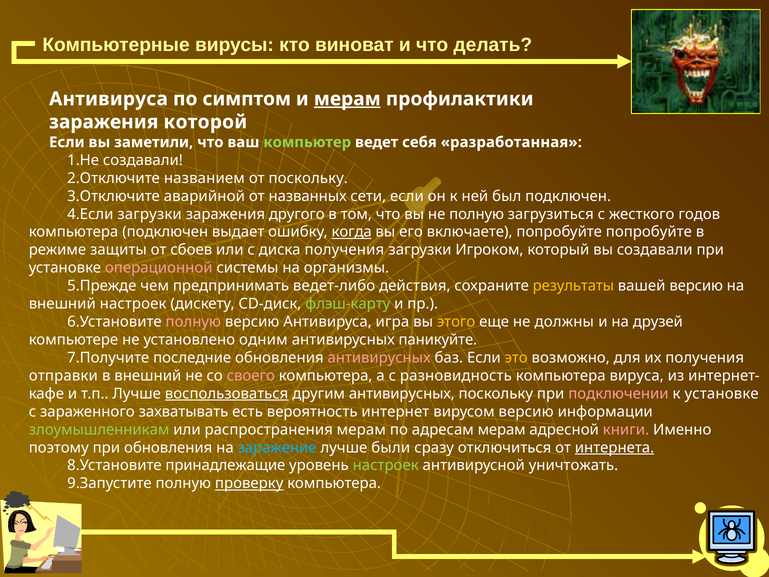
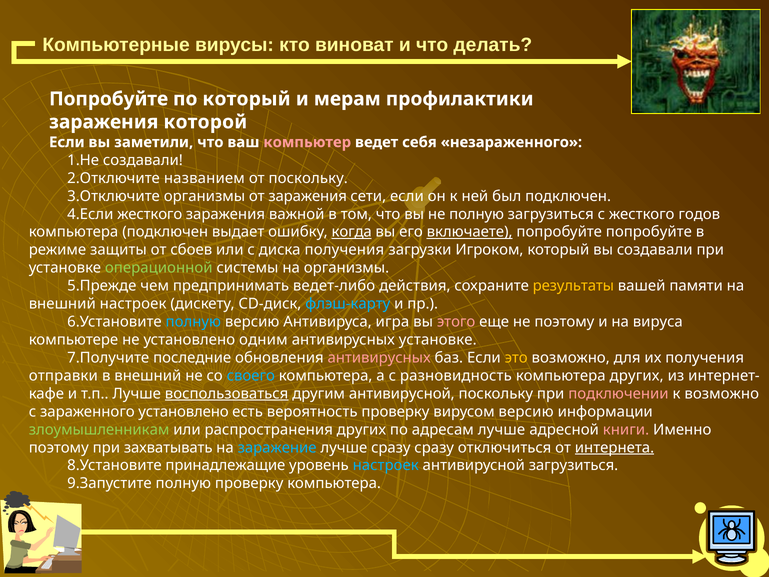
Антивируса at (108, 99): Антивируса -> Попробуйте
по симптом: симптом -> который
мерам at (347, 99) underline: present -> none
компьютер colour: light green -> pink
разработанная: разработанная -> незараженного
аварийной at (204, 196): аварийной -> организмы
от названных: названных -> заражения
загрузки at (150, 214): загрузки -> жесткого
другого: другого -> важной
включаете underline: none -> present
операционной colour: pink -> light green
вашей версию: версию -> памяти
флэш-карту colour: light green -> light blue
полную at (193, 322) colour: pink -> light blue
этого colour: yellow -> pink
не должны: должны -> поэтому
друзей: друзей -> вируса
антивирусных паникуйте: паникуйте -> установке
своего colour: pink -> light blue
компьютера вируса: вируса -> других
другим антивирусных: антивирусных -> антивирусной
к установке: установке -> возможно
зараженного захватывать: захватывать -> установлено
вероятность интернет: интернет -> проверку
распространения мерам: мерам -> других
адресам мерам: мерам -> лучше
при обновления: обновления -> захватывать
лучше были: были -> сразу
настроек at (386, 465) colour: light green -> light blue
антивирусной уничтожать: уничтожать -> загрузиться
проверку at (249, 483) underline: present -> none
